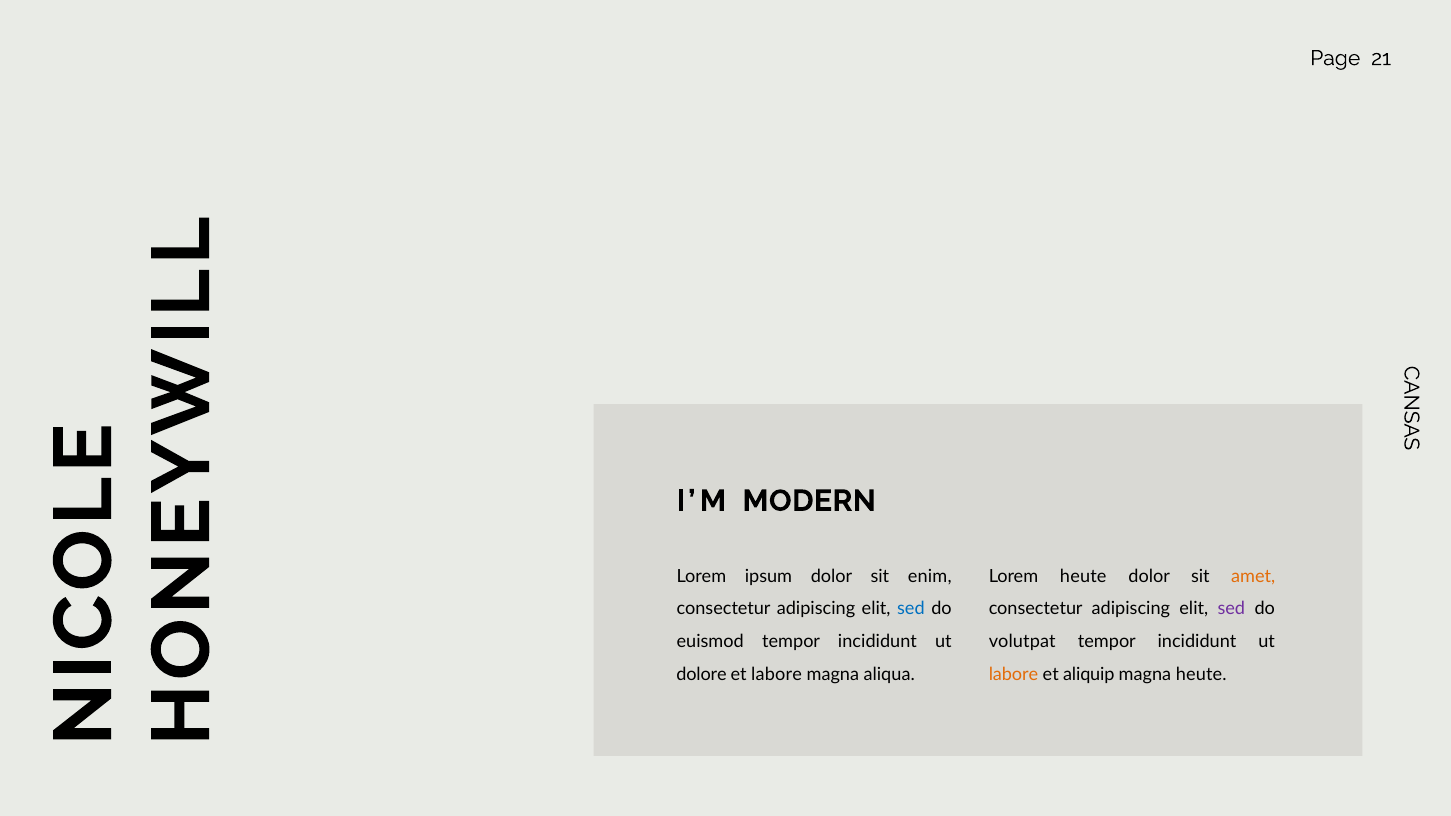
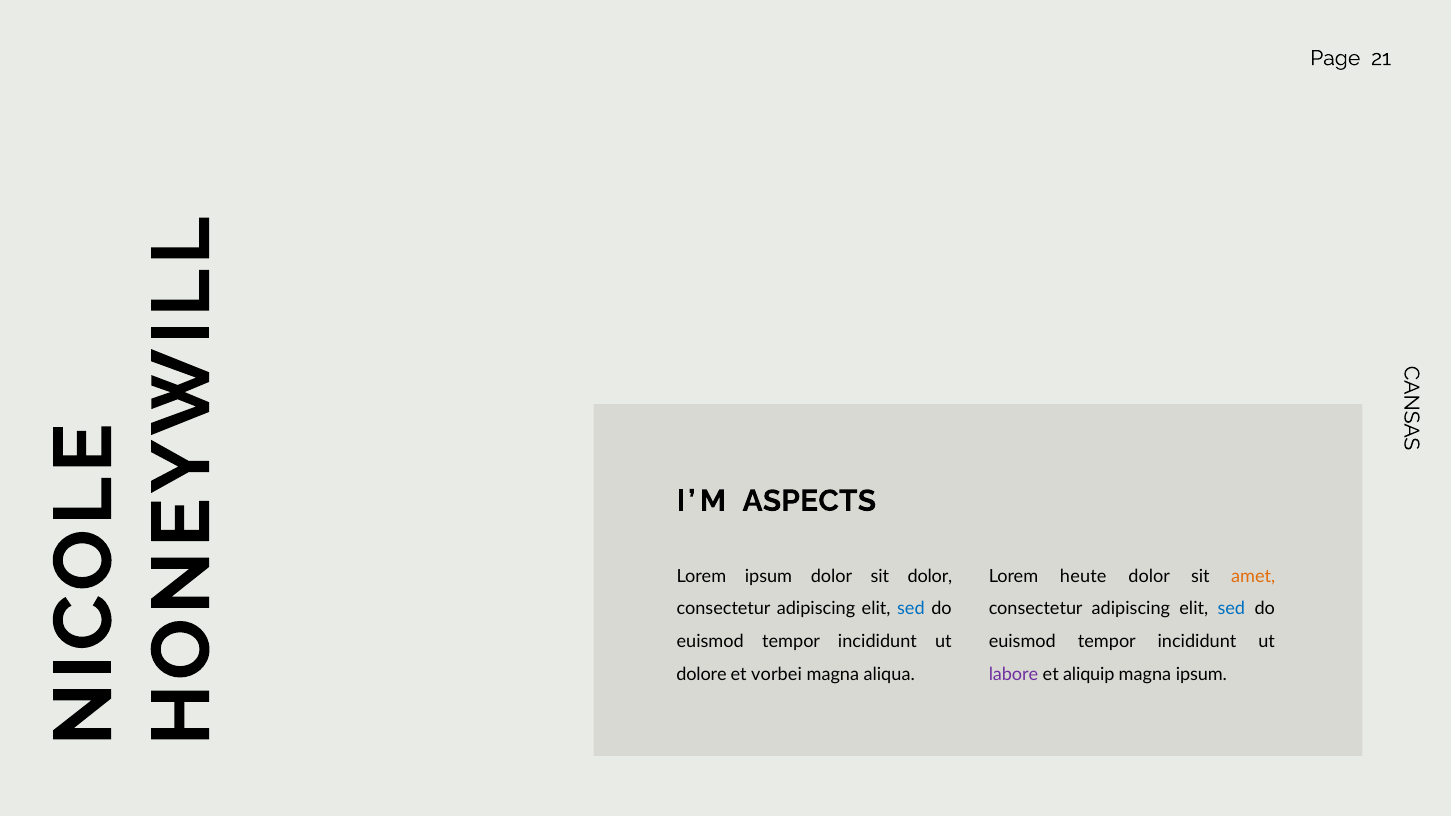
MODERN: MODERN -> ASPECTS
sit enim: enim -> dolor
sed at (1231, 609) colour: purple -> blue
volutpat at (1022, 642): volutpat -> euismod
et labore: labore -> vorbei
labore at (1013, 674) colour: orange -> purple
magna heute: heute -> ipsum
